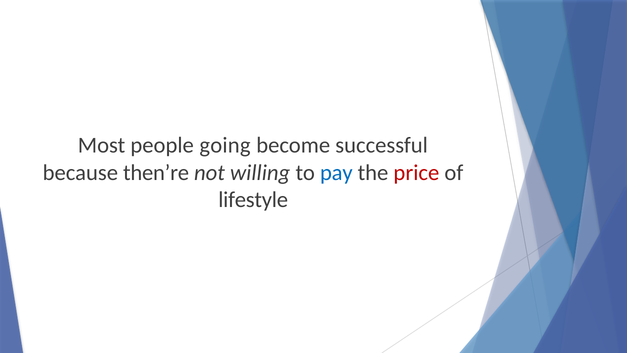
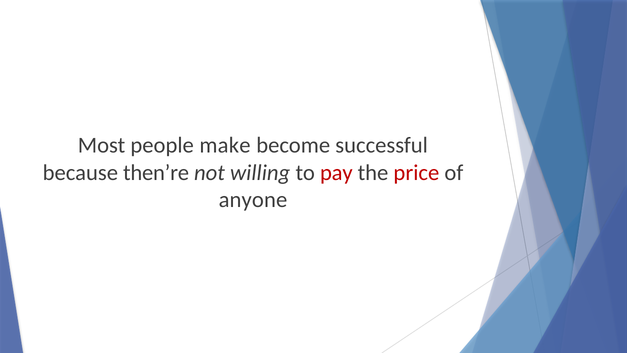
going: going -> make
pay colour: blue -> red
lifestyle: lifestyle -> anyone
